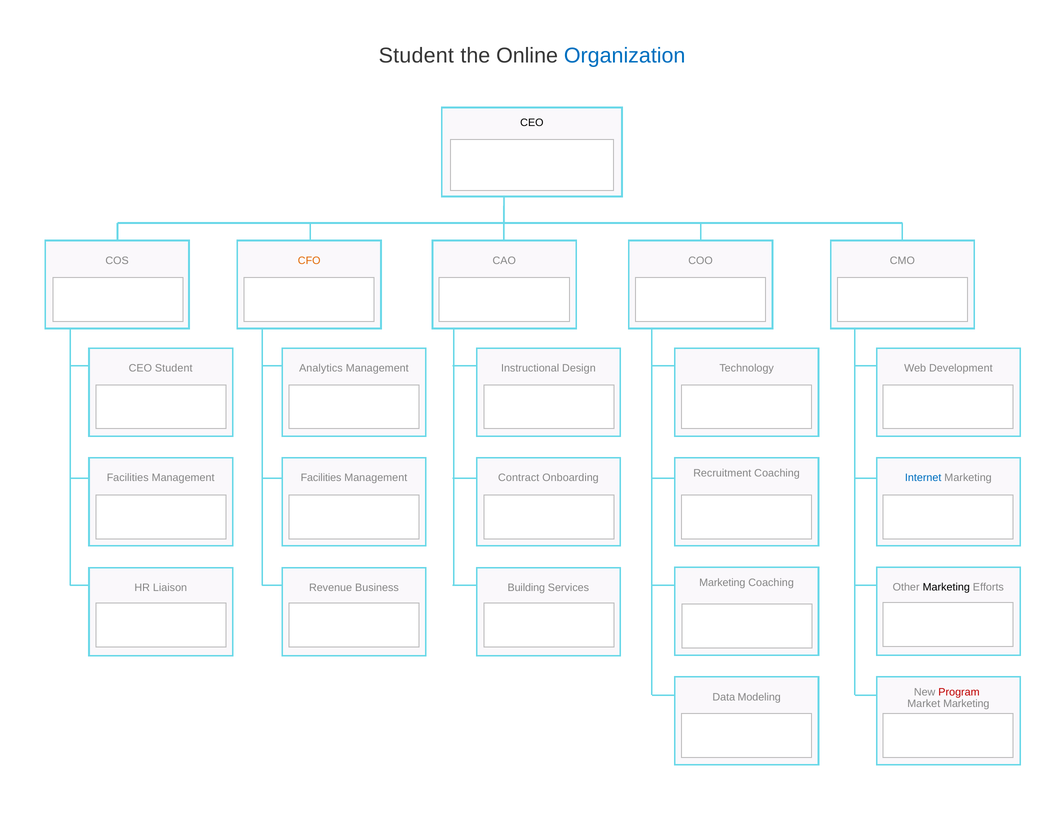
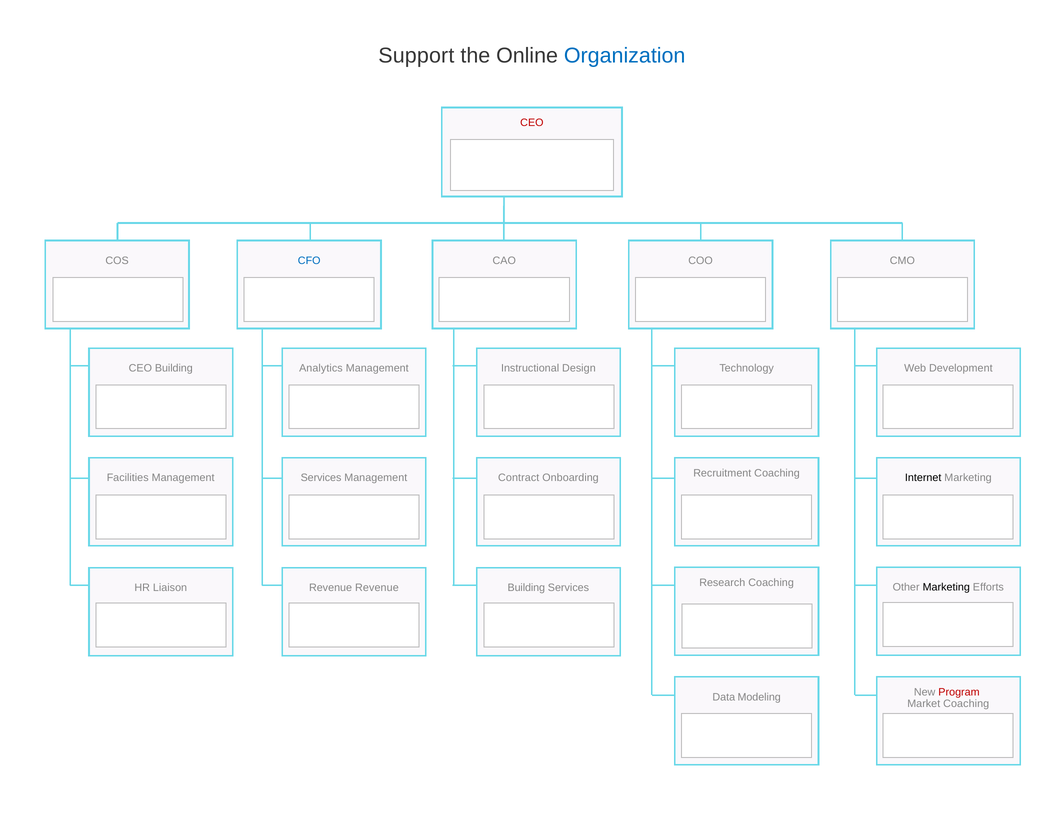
Student at (416, 55): Student -> Support
CEO at (532, 123) colour: black -> red
CFO colour: orange -> blue
CEO Student: Student -> Building
Facilities at (321, 478): Facilities -> Services
Internet colour: blue -> black
Marketing at (722, 583): Marketing -> Research
Revenue Business: Business -> Revenue
Market Marketing: Marketing -> Coaching
